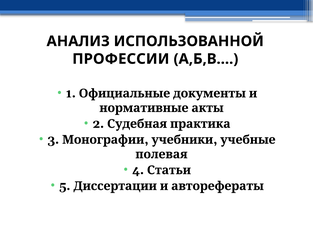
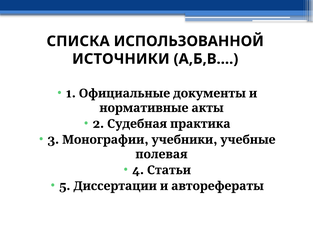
АНАЛИЗ: АНАЛИЗ -> СПИСКА
ПРОФЕССИИ: ПРОФЕССИИ -> ИСТОЧНИКИ
